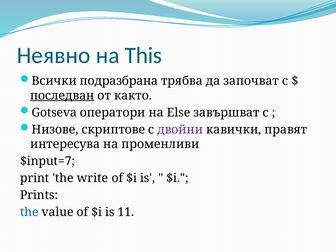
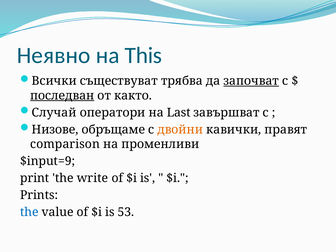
подразбрана: подразбрана -> съществуват
започват underline: none -> present
Gotseva: Gotseva -> Случай
Else: Else -> Last
скриптове: скриптове -> обръщаме
двойни colour: purple -> orange
интересува: интересува -> comparison
$input=7: $input=7 -> $input=9
11: 11 -> 53
